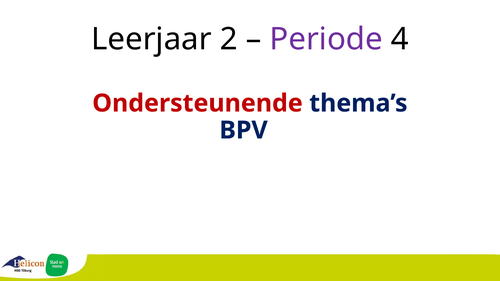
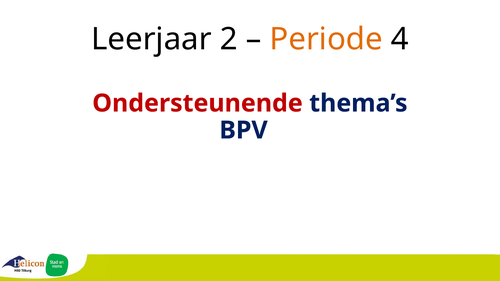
Periode colour: purple -> orange
